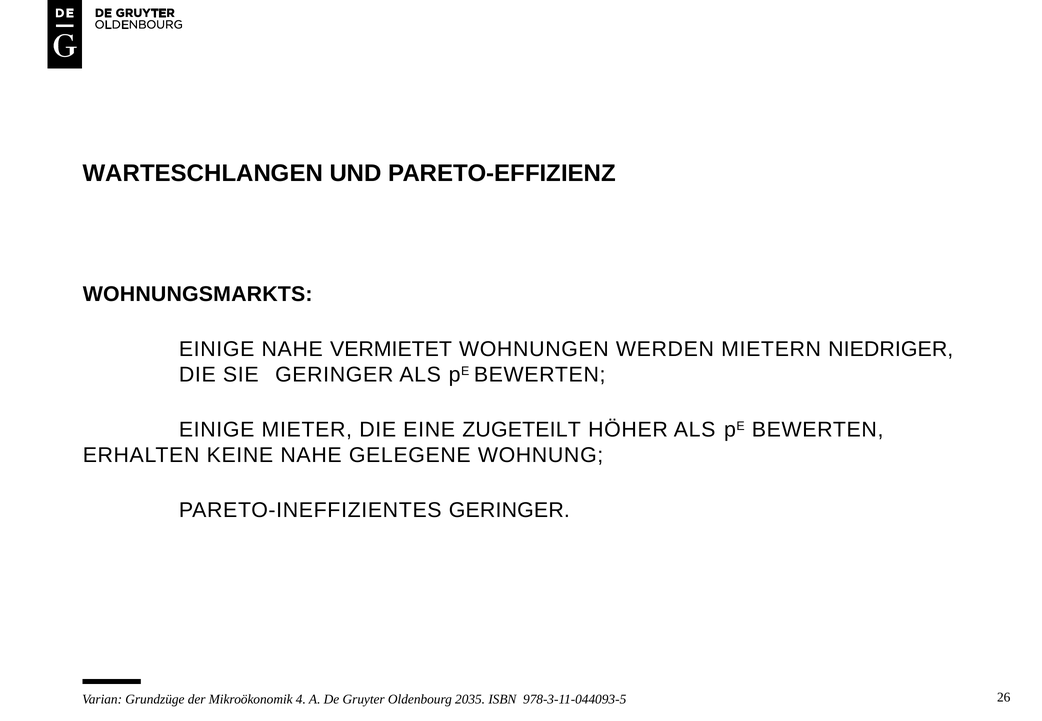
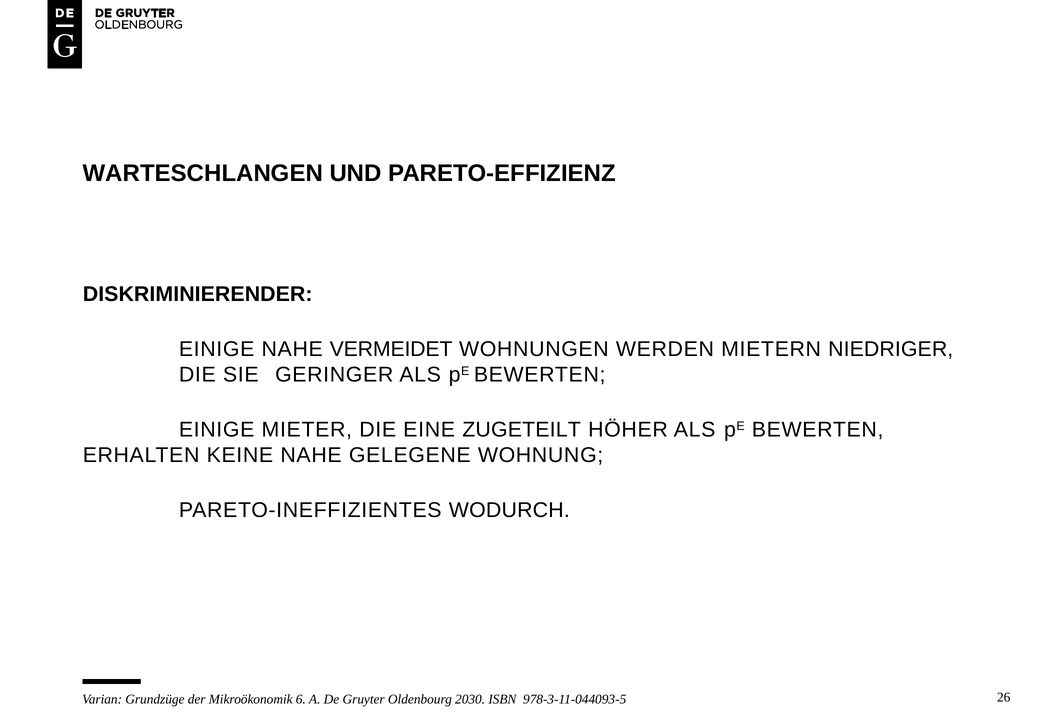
WOHNUNGSMARKTS: WOHNUNGSMARKTS -> DISKRIMINIERENDER
VERMIETET: VERMIETET -> VERMEIDET
PARETO-INEFFIZIENTES GERINGER: GERINGER -> WODURCH
4: 4 -> 6
2035: 2035 -> 2030
